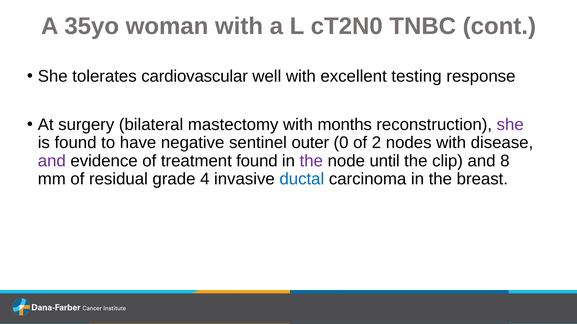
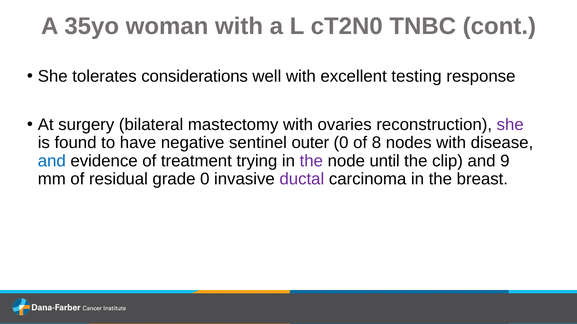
cardiovascular: cardiovascular -> considerations
months: months -> ovaries
2: 2 -> 8
and at (52, 161) colour: purple -> blue
treatment found: found -> trying
8: 8 -> 9
grade 4: 4 -> 0
ductal colour: blue -> purple
